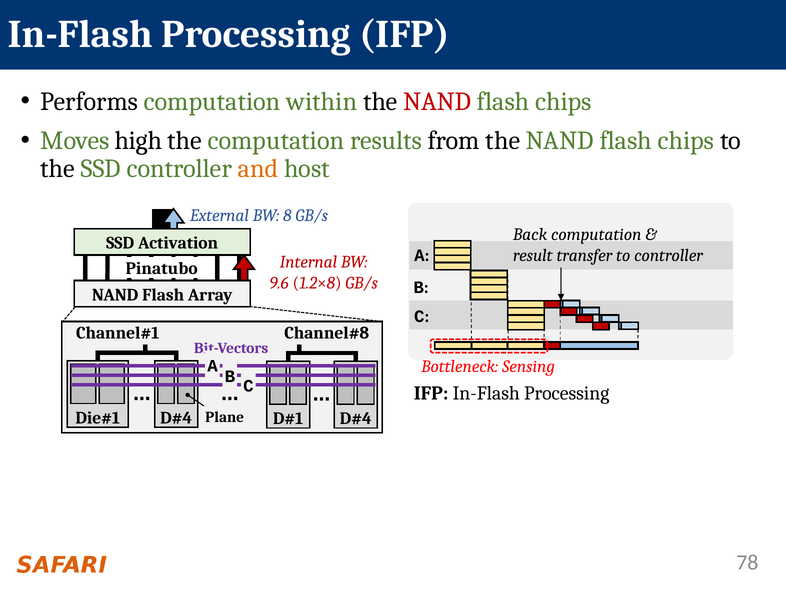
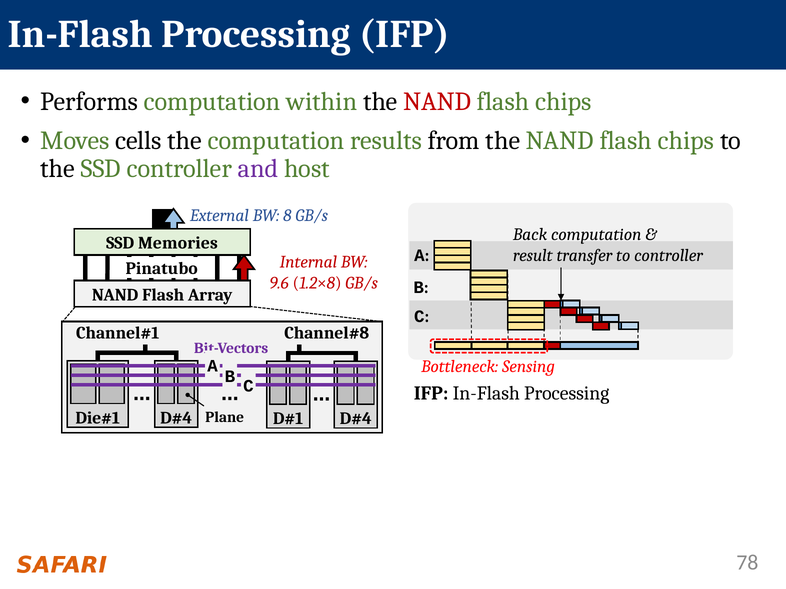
high: high -> cells
and colour: orange -> purple
Activation: Activation -> Memories
